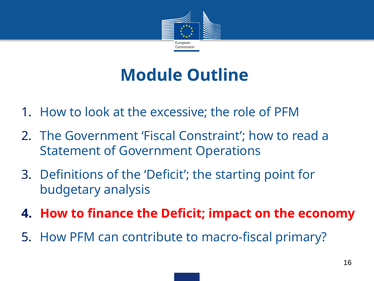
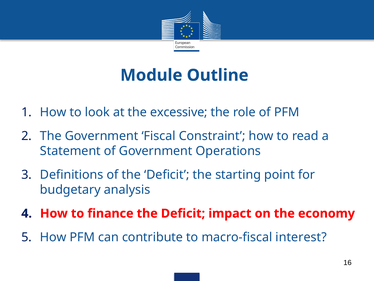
primary: primary -> interest
